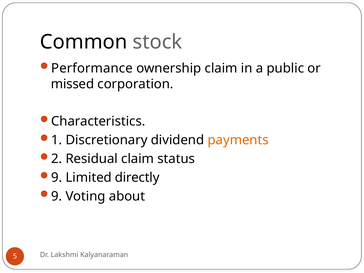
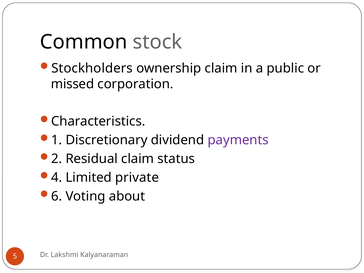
Performance: Performance -> Stockholders
payments colour: orange -> purple
9 at (57, 178): 9 -> 4
directly: directly -> private
9 at (57, 196): 9 -> 6
